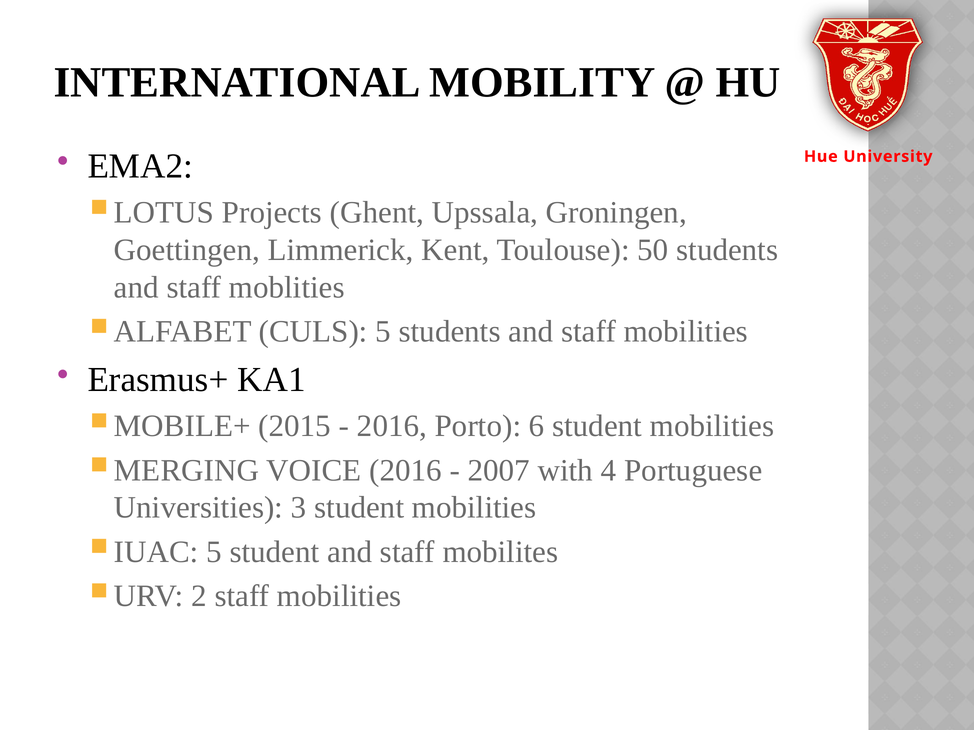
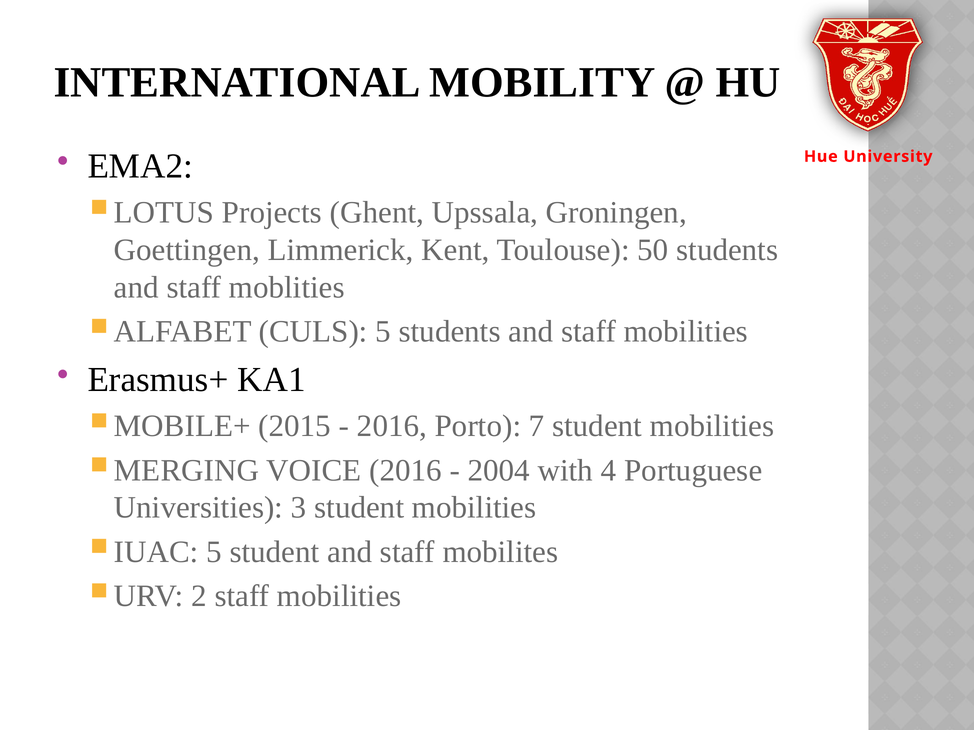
6: 6 -> 7
2007: 2007 -> 2004
